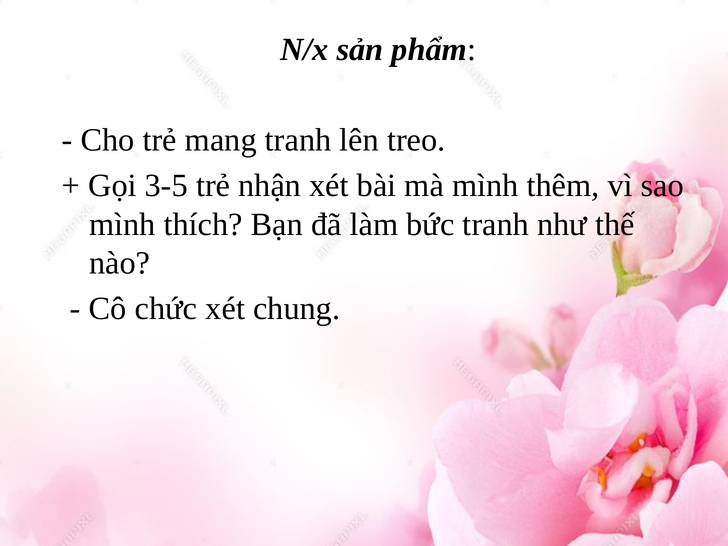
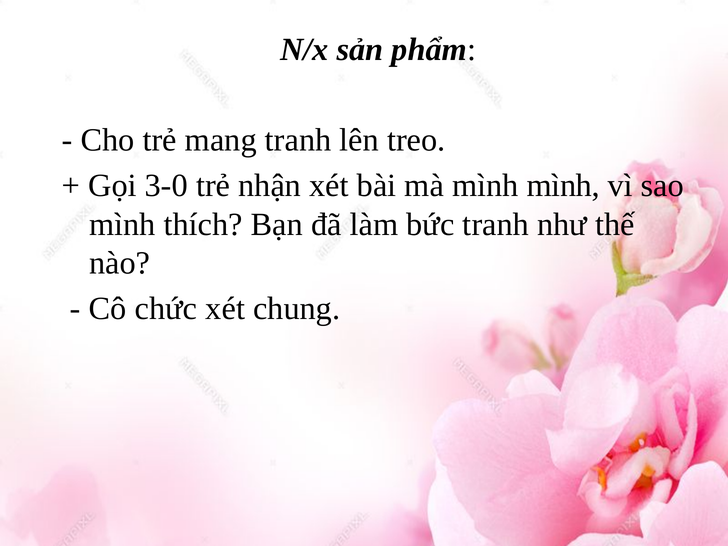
3-5: 3-5 -> 3-0
mình thêm: thêm -> mình
